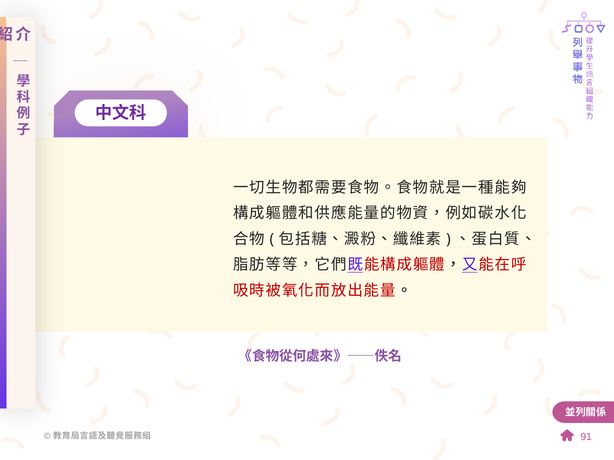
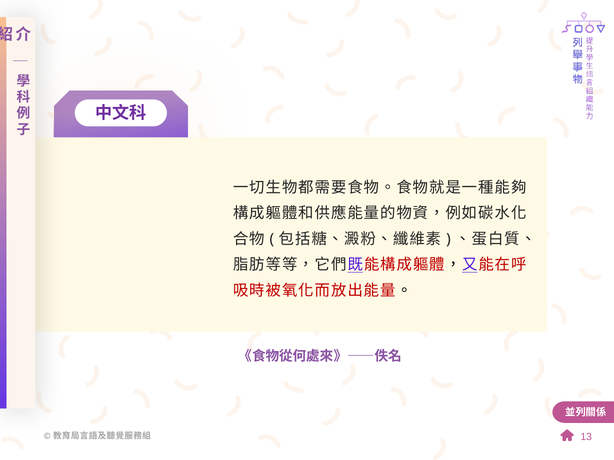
91: 91 -> 13
